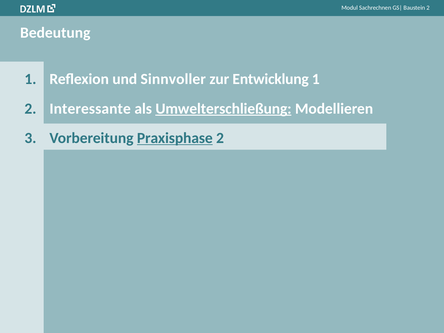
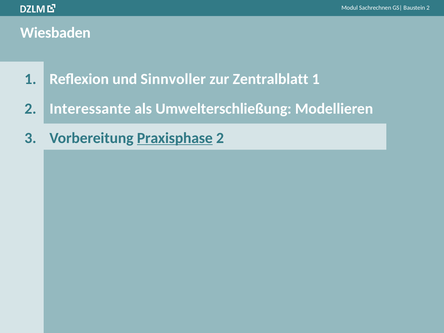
Bedeutung: Bedeutung -> Wiesbaden
Entwicklung: Entwicklung -> Zentralblatt
Umwelterschließung underline: present -> none
